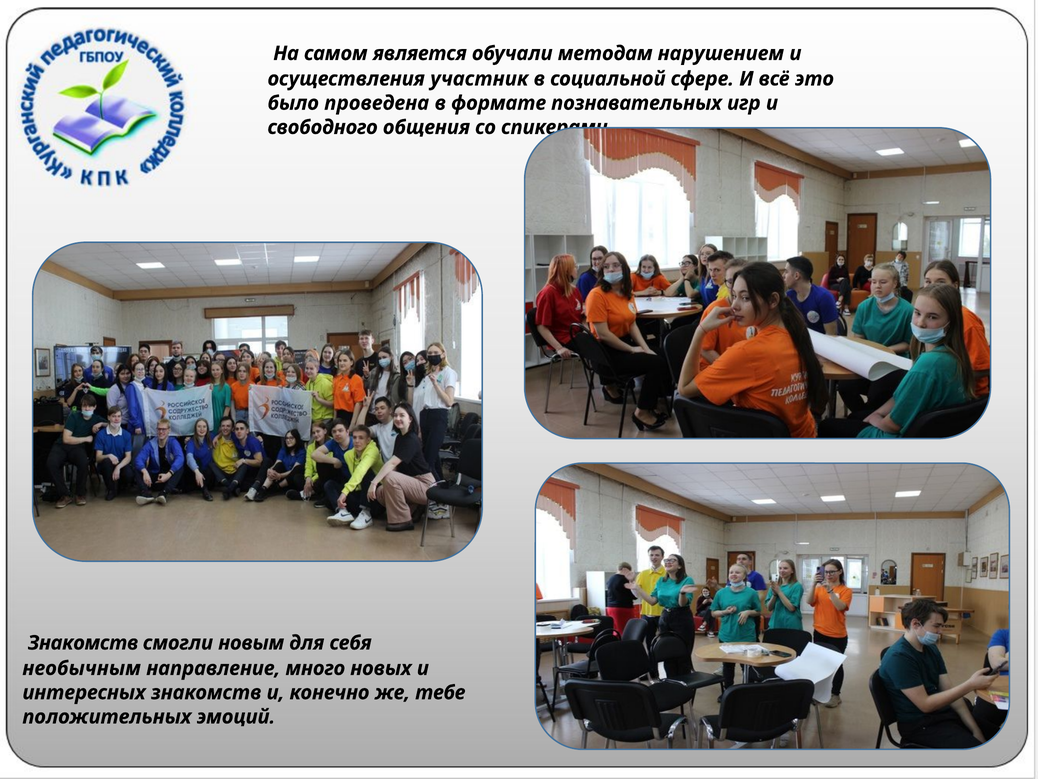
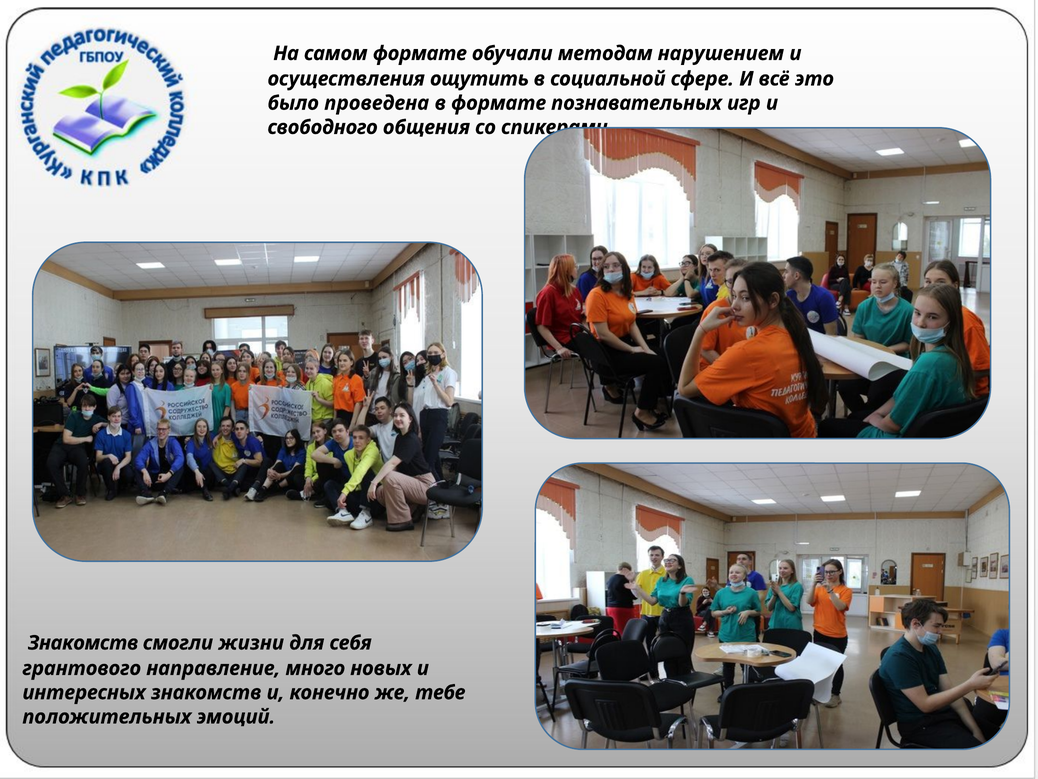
самом является: является -> формате
участник: участник -> ощутить
новым: новым -> жизни
необычным: необычным -> грантового
